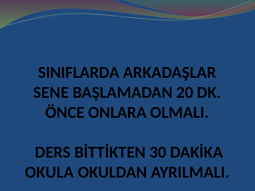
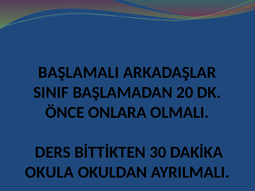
SINIFLARDA: SINIFLARDA -> BAŞLAMALI
SENE: SENE -> SINIF
